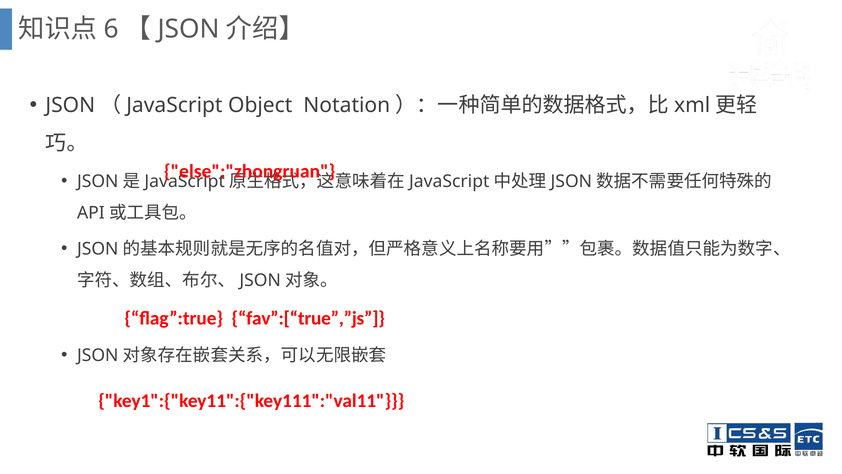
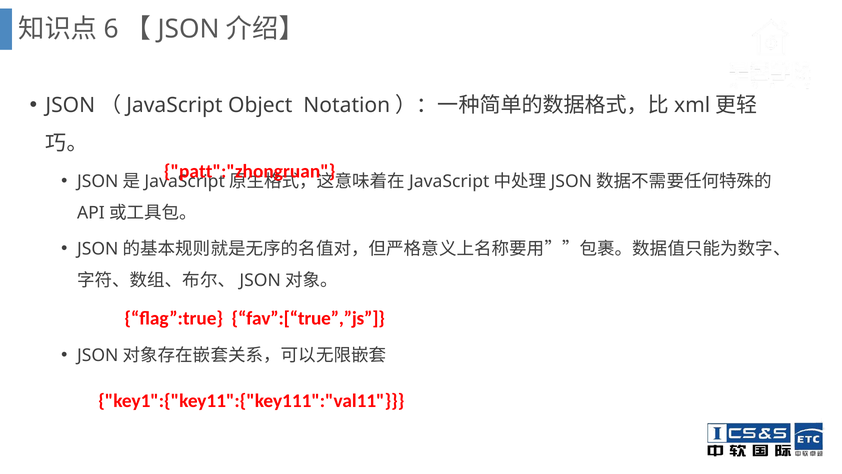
else":"zhongruan: else":"zhongruan -> patt":"zhongruan
